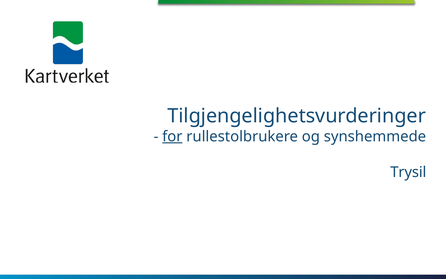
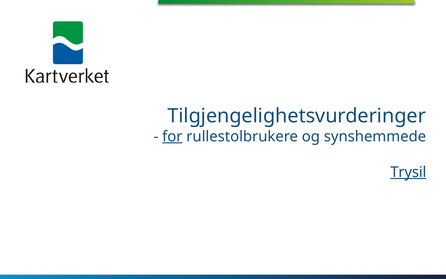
Trysil underline: none -> present
